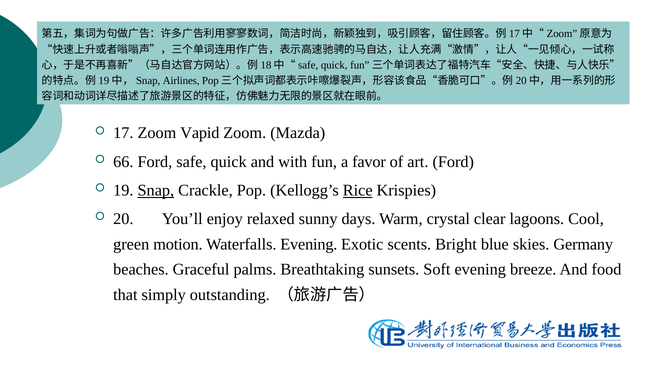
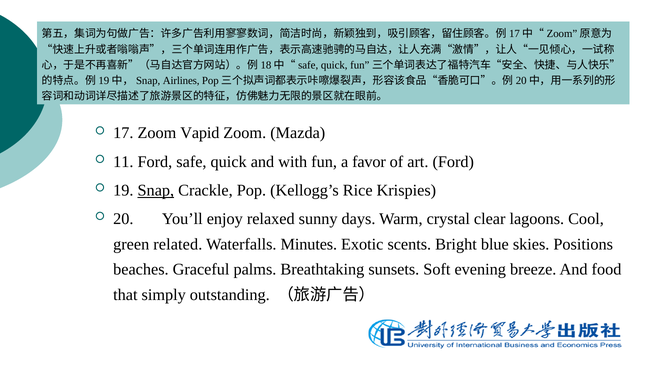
66: 66 -> 11
Rice underline: present -> none
motion: motion -> related
Waterfalls Evening: Evening -> Minutes
Germany: Germany -> Positions
